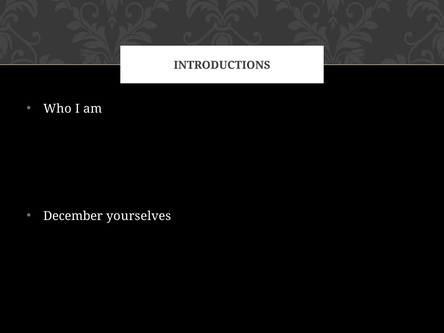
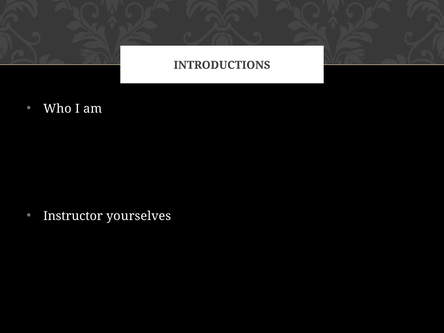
December: December -> Instructor
